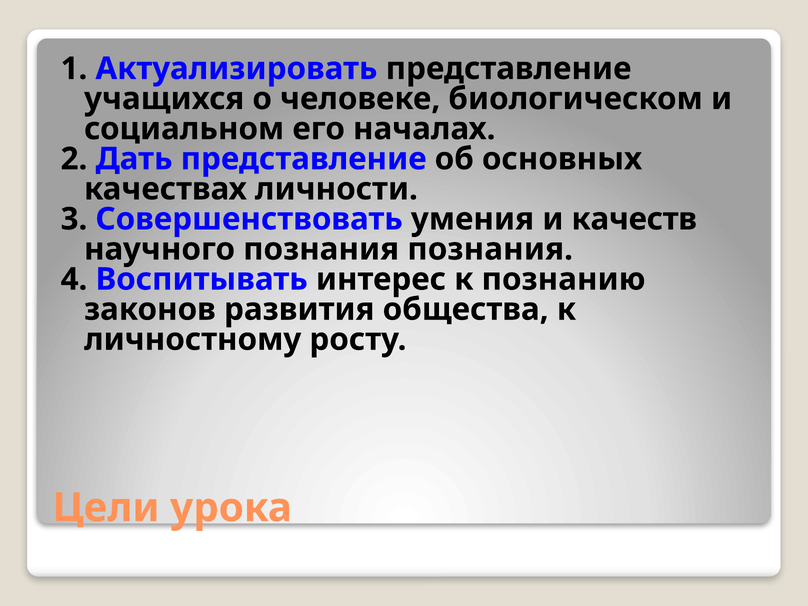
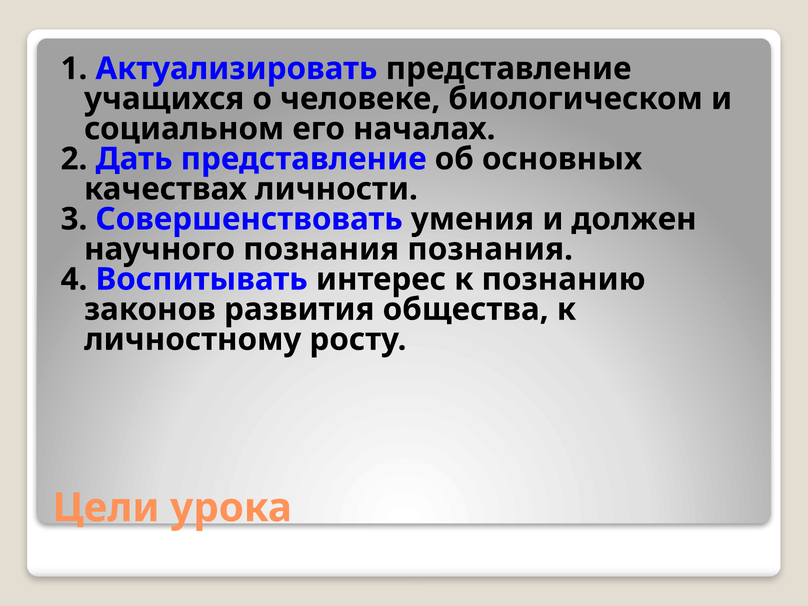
качеств: качеств -> должен
